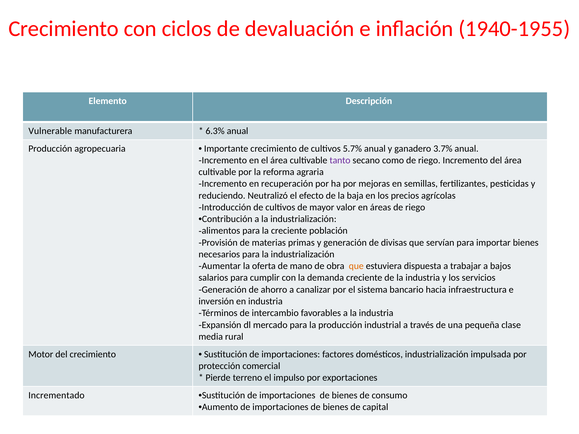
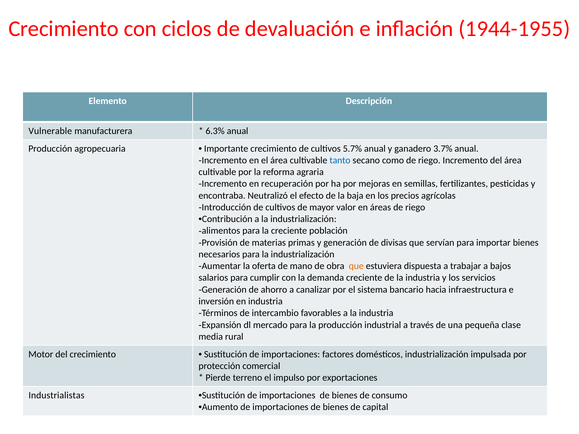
1940-1955: 1940-1955 -> 1944-1955
tanto colour: purple -> blue
reduciendo: reduciendo -> encontraba
Incrementado: Incrementado -> Industrialistas
